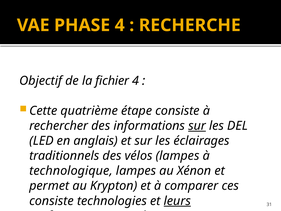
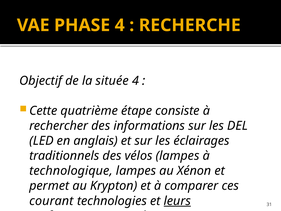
fichier: fichier -> située
sur at (197, 126) underline: present -> none
consiste at (51, 201): consiste -> courant
